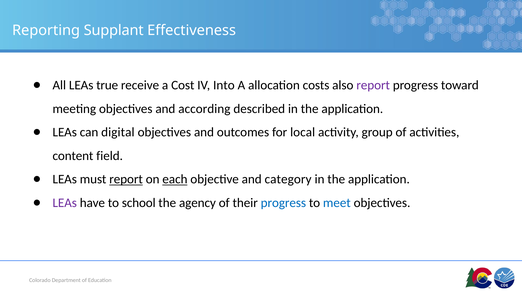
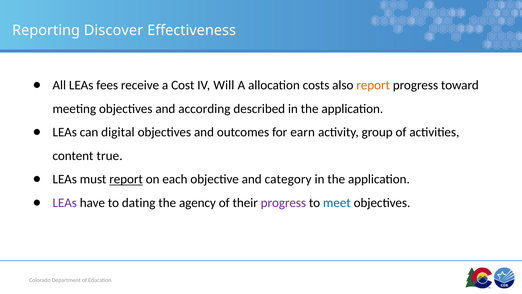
Supplant: Supplant -> Discover
true: true -> fees
Into: Into -> Will
report at (373, 85) colour: purple -> orange
local: local -> earn
field: field -> true
each underline: present -> none
school: school -> dating
progress at (283, 203) colour: blue -> purple
